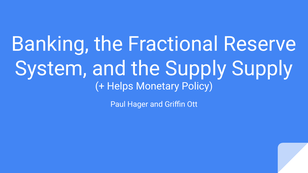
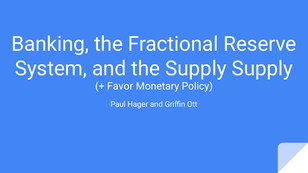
Helps: Helps -> Favor
